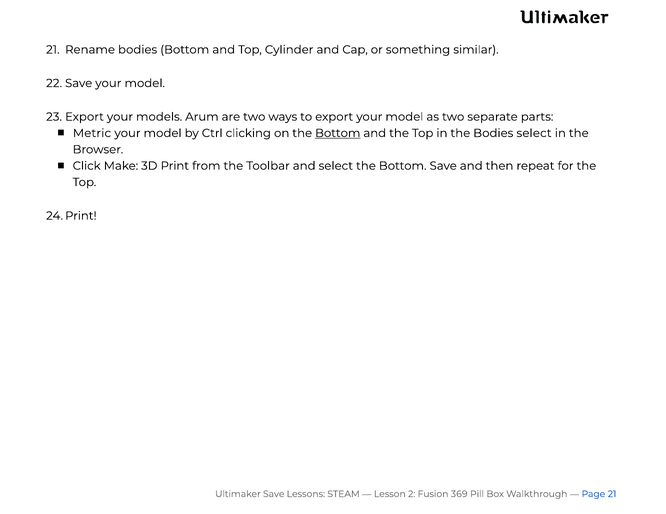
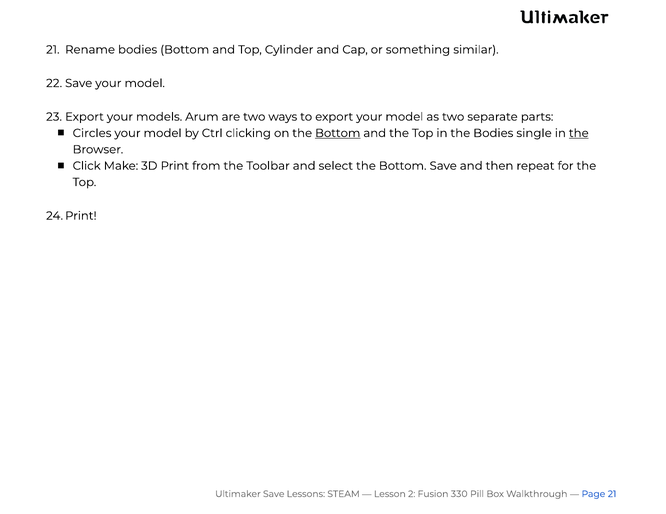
Metric: Metric -> Circles
Bodies select: select -> single
the at (579, 133) underline: none -> present
369: 369 -> 330
